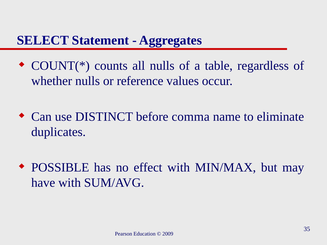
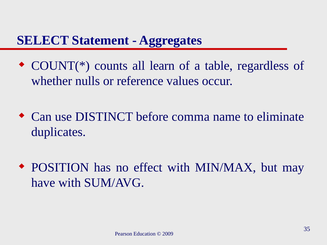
all nulls: nulls -> learn
POSSIBLE: POSSIBLE -> POSITION
